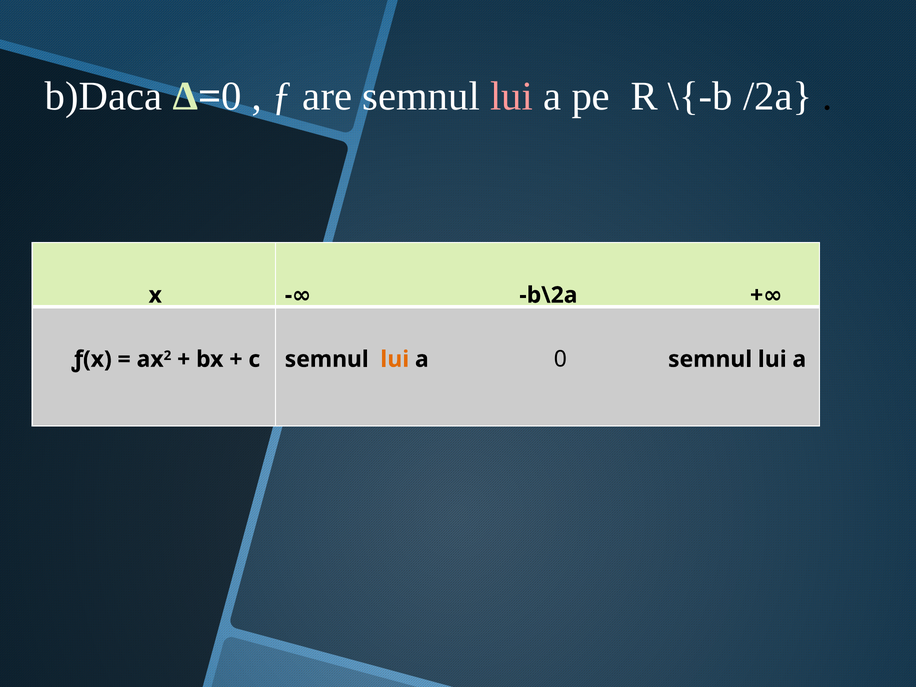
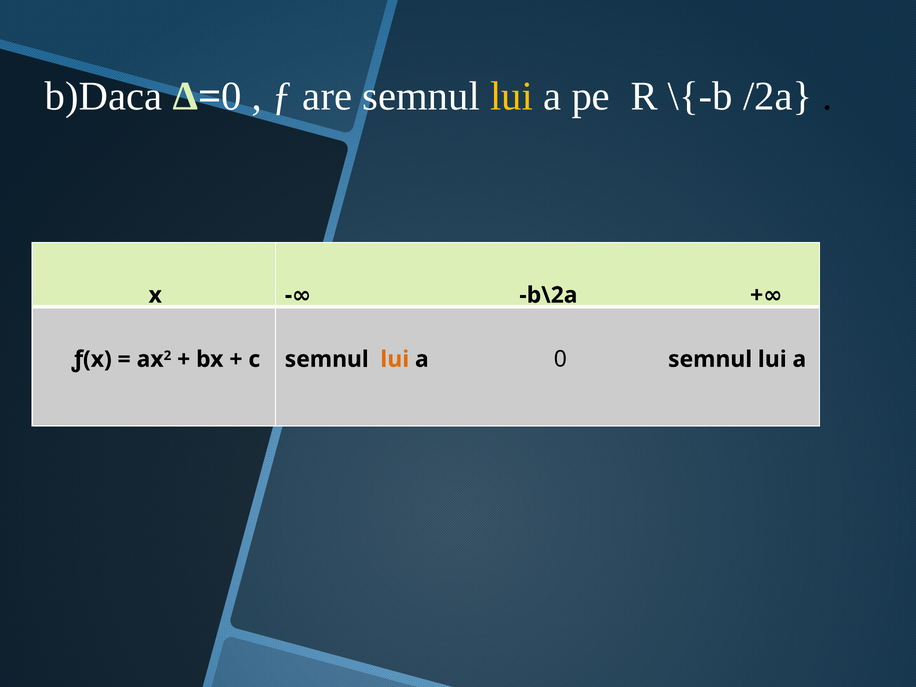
lui at (512, 96) colour: pink -> yellow
